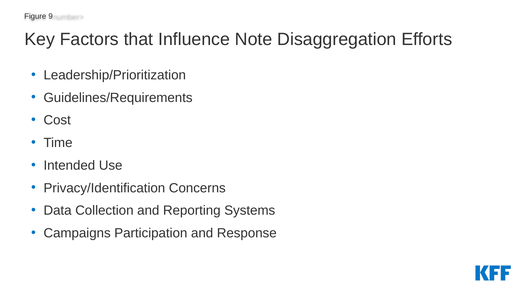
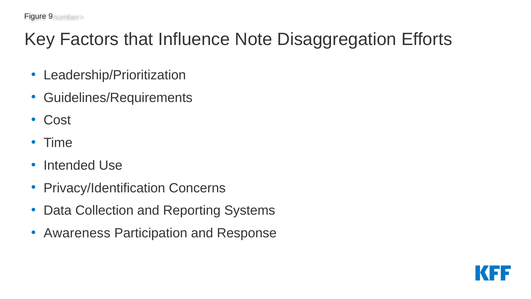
Campaigns: Campaigns -> Awareness
